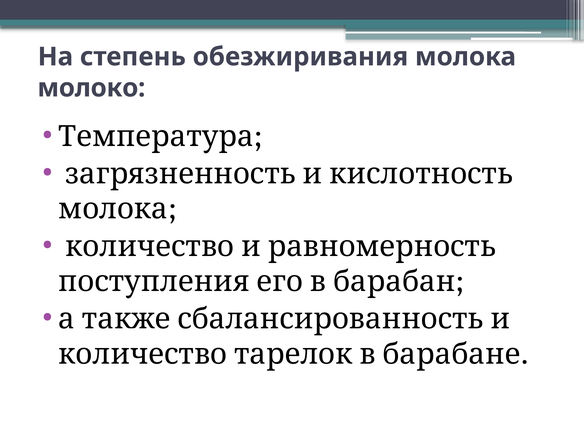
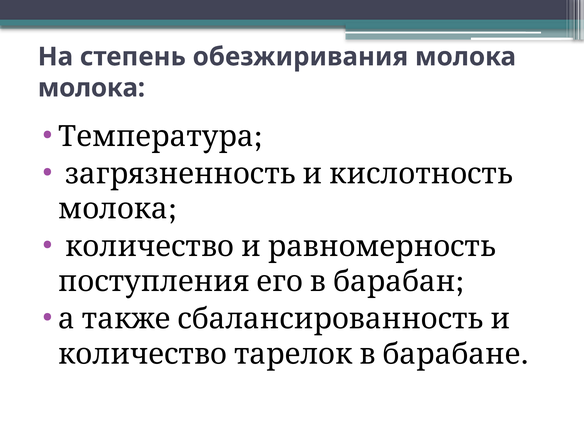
молоко at (91, 88): молоко -> молока
